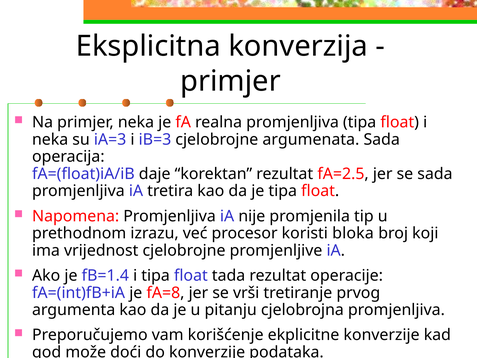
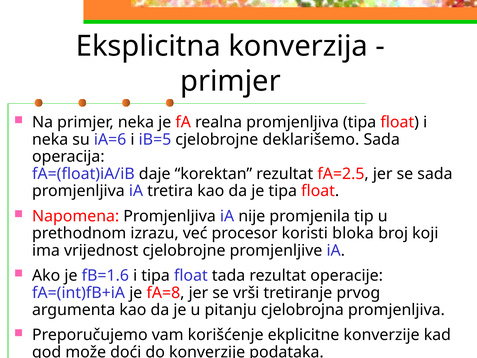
iA=3: iA=3 -> iA=6
iB=3: iB=3 -> iB=5
argumenata: argumenata -> deklarišemo
fB=1.4: fB=1.4 -> fB=1.6
